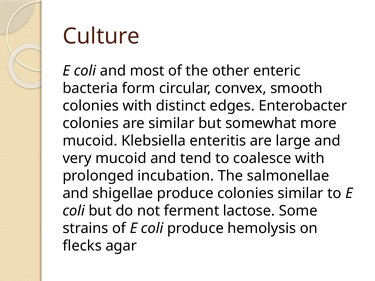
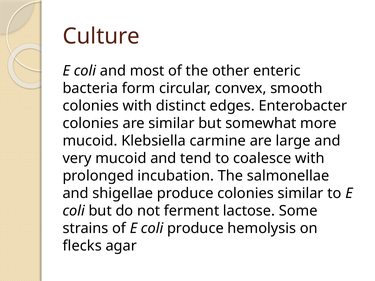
enteritis: enteritis -> carmine
